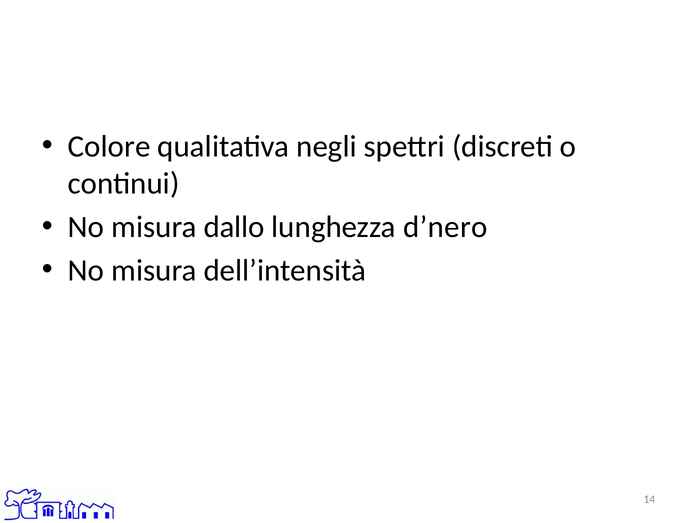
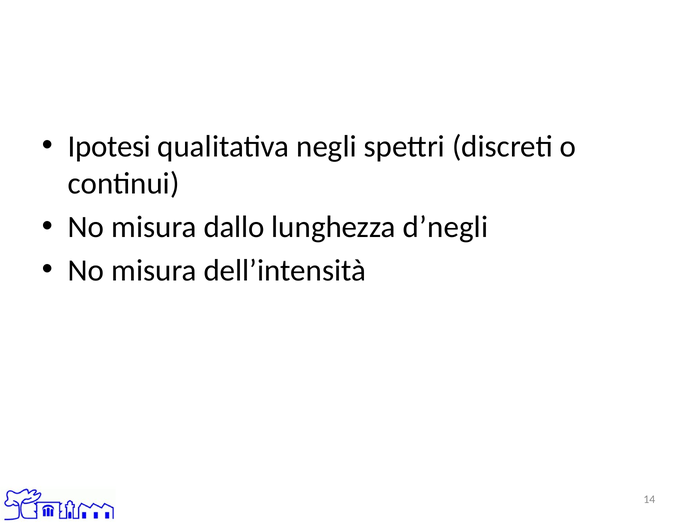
Colore: Colore -> Ipotesi
d’nero: d’nero -> d’negli
